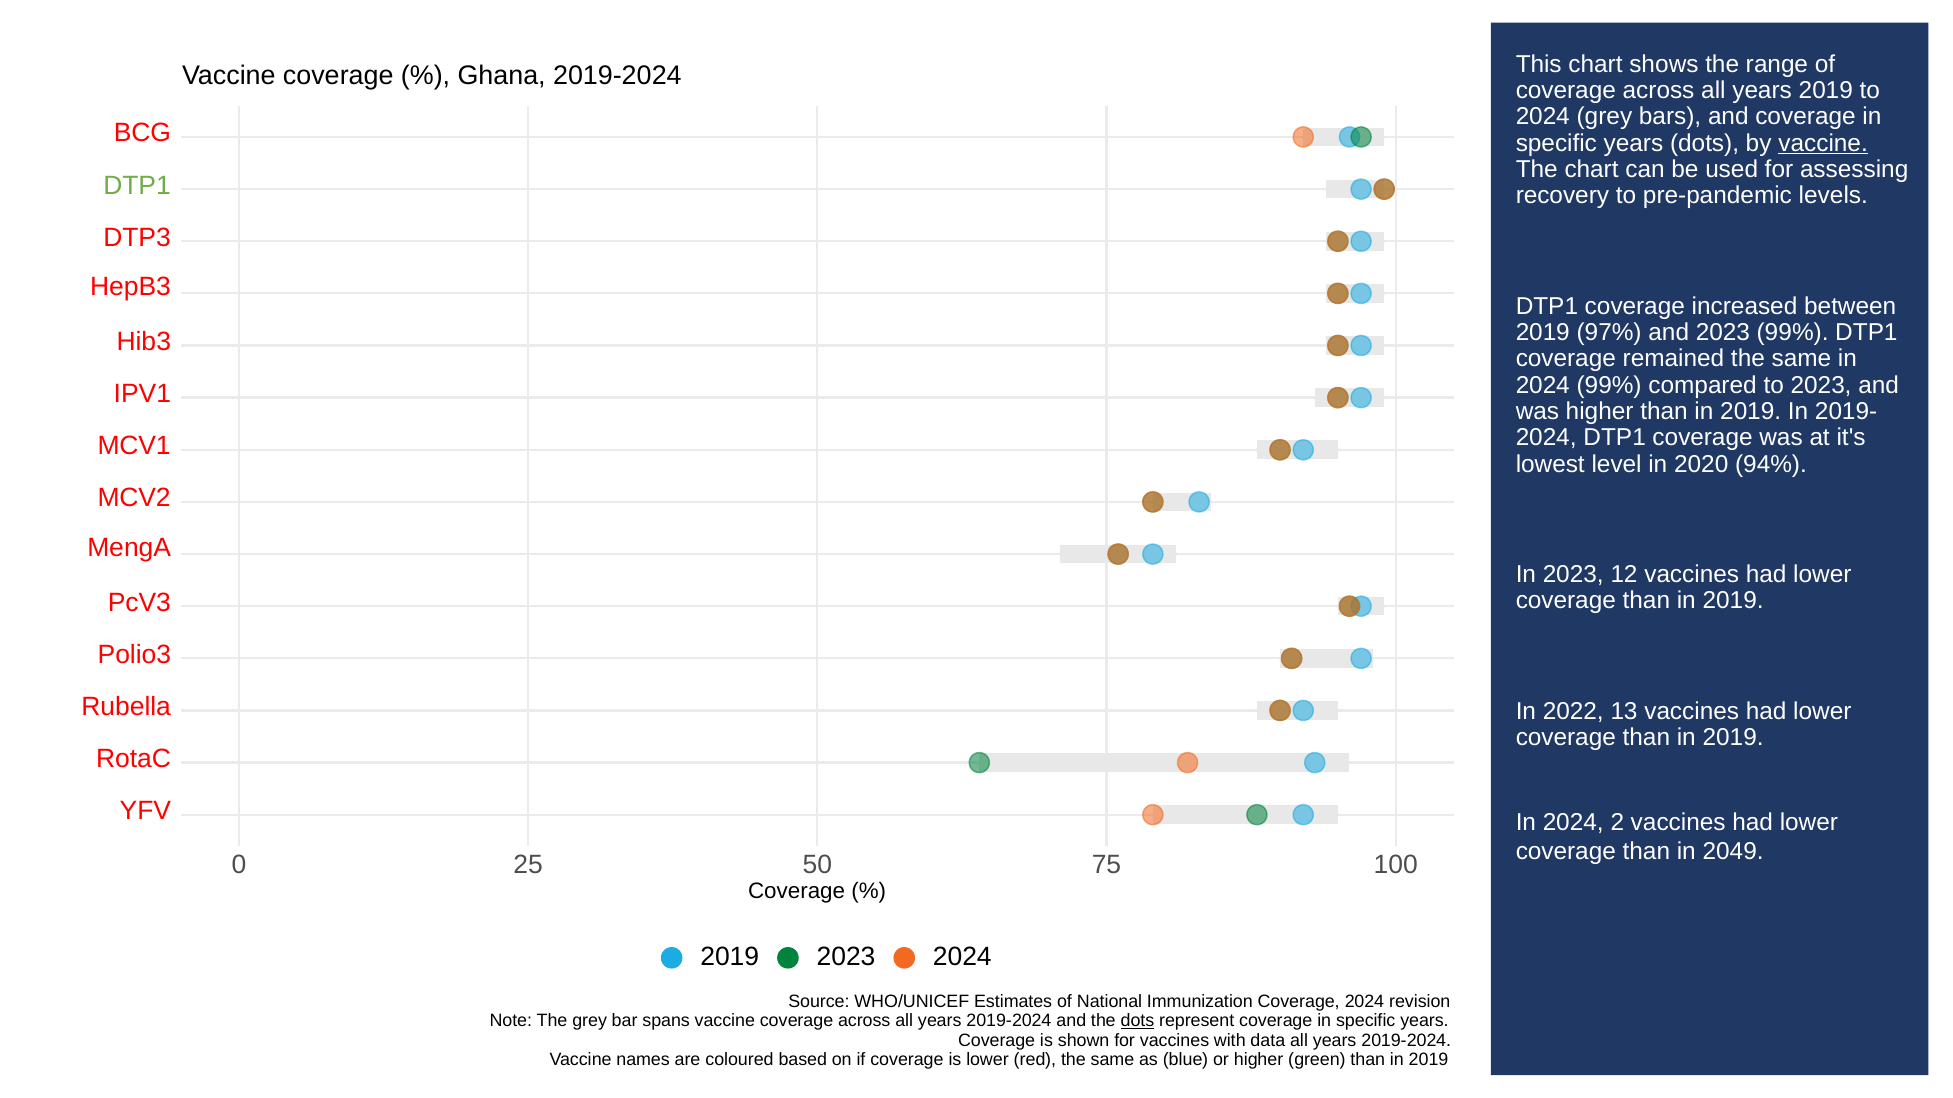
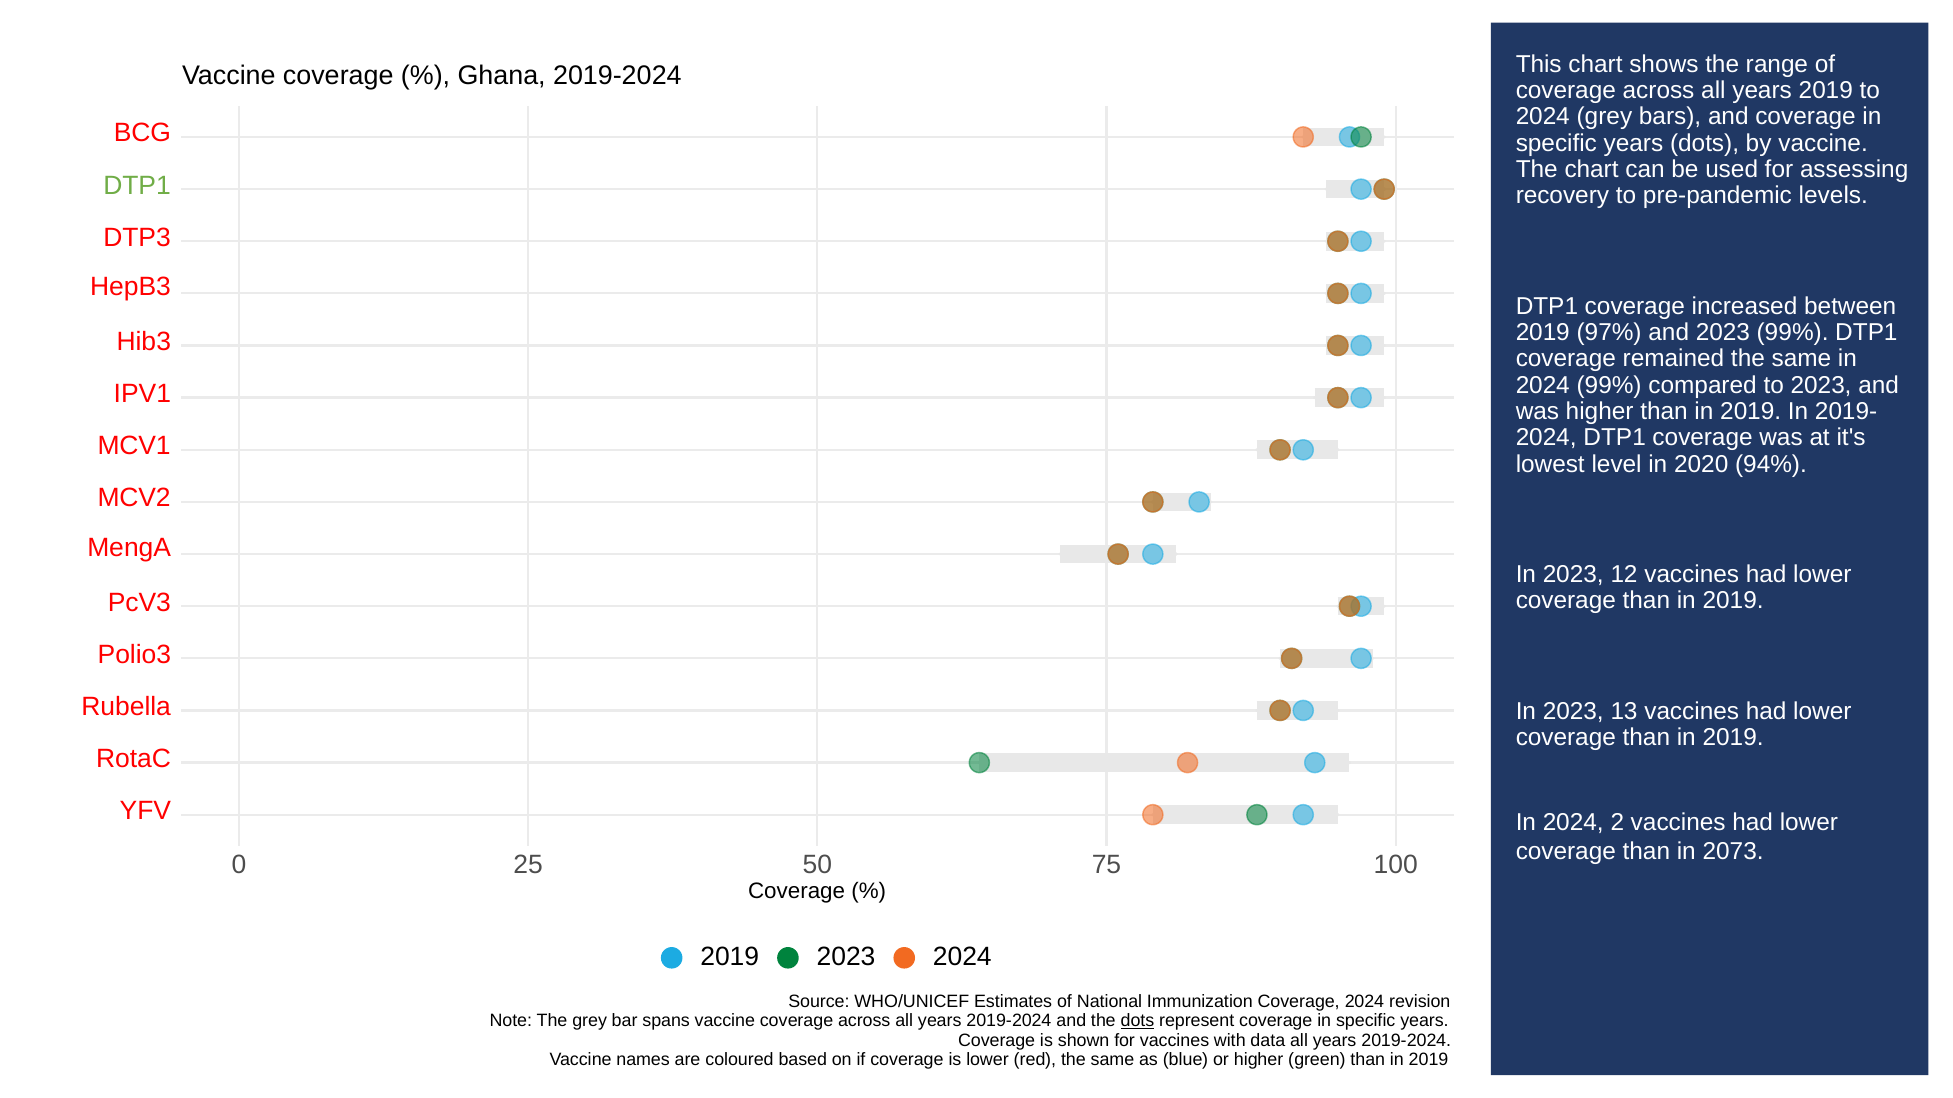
vaccine at (1823, 143) underline: present -> none
2022 at (1573, 712): 2022 -> 2023
2049: 2049 -> 2073
